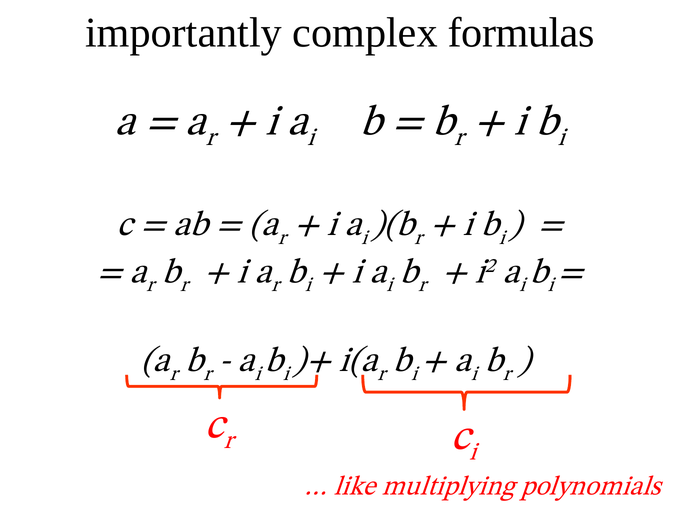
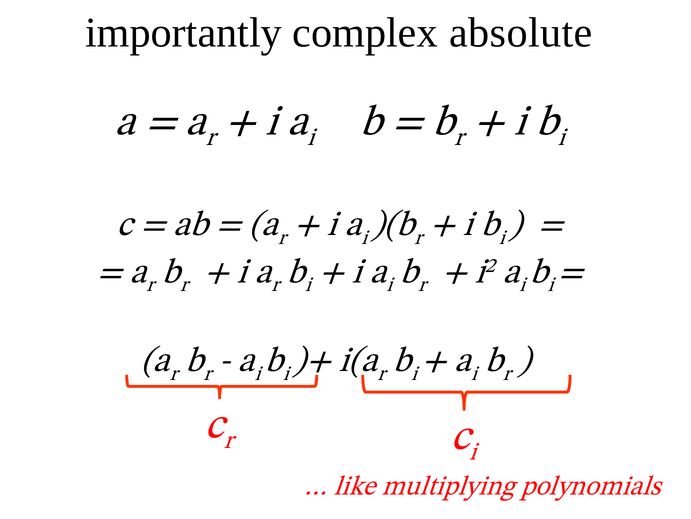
formulas: formulas -> absolute
